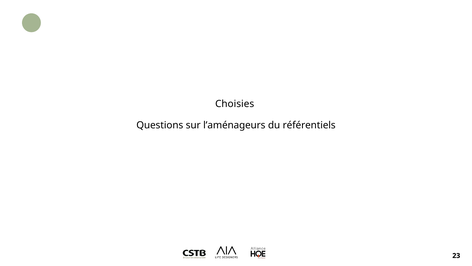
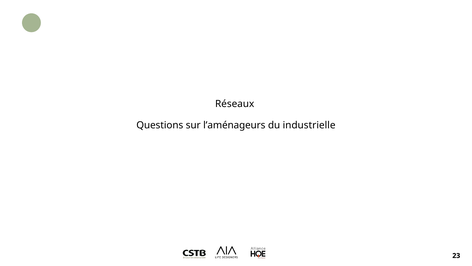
Choisies: Choisies -> Réseaux
référentiels: référentiels -> industrielle
